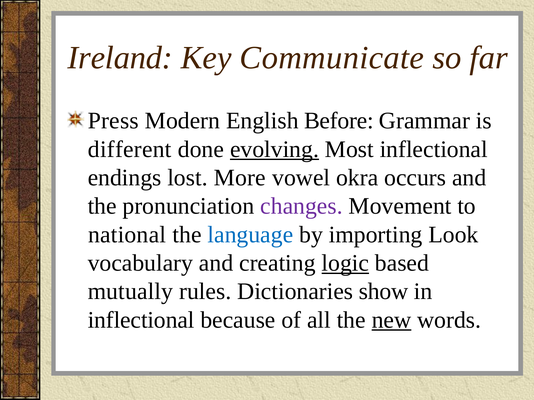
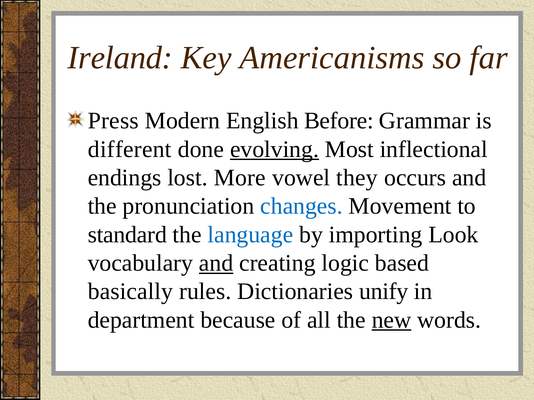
Communicate: Communicate -> Americanisms
okra: okra -> they
changes colour: purple -> blue
national: national -> standard
and at (216, 263) underline: none -> present
logic underline: present -> none
mutually: mutually -> basically
show: show -> unify
inflectional at (141, 320): inflectional -> department
